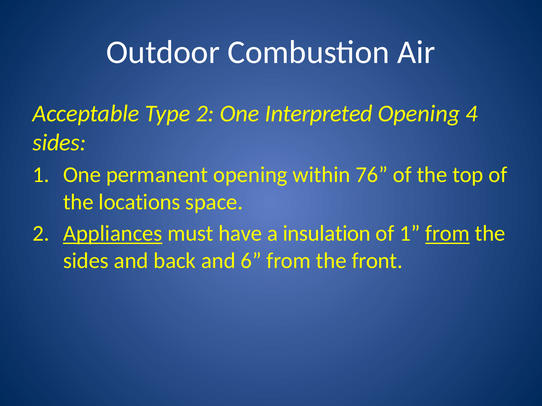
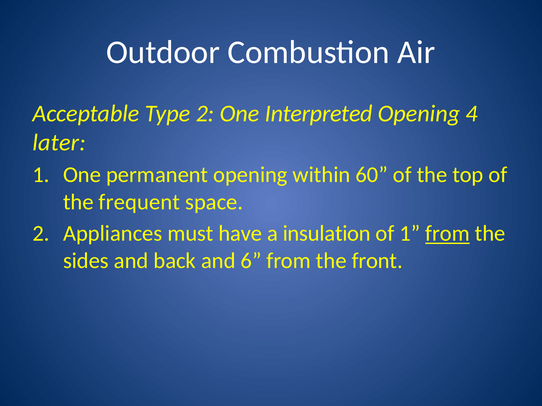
sides at (59, 143): sides -> later
76: 76 -> 60
locations: locations -> frequent
Appliances underline: present -> none
